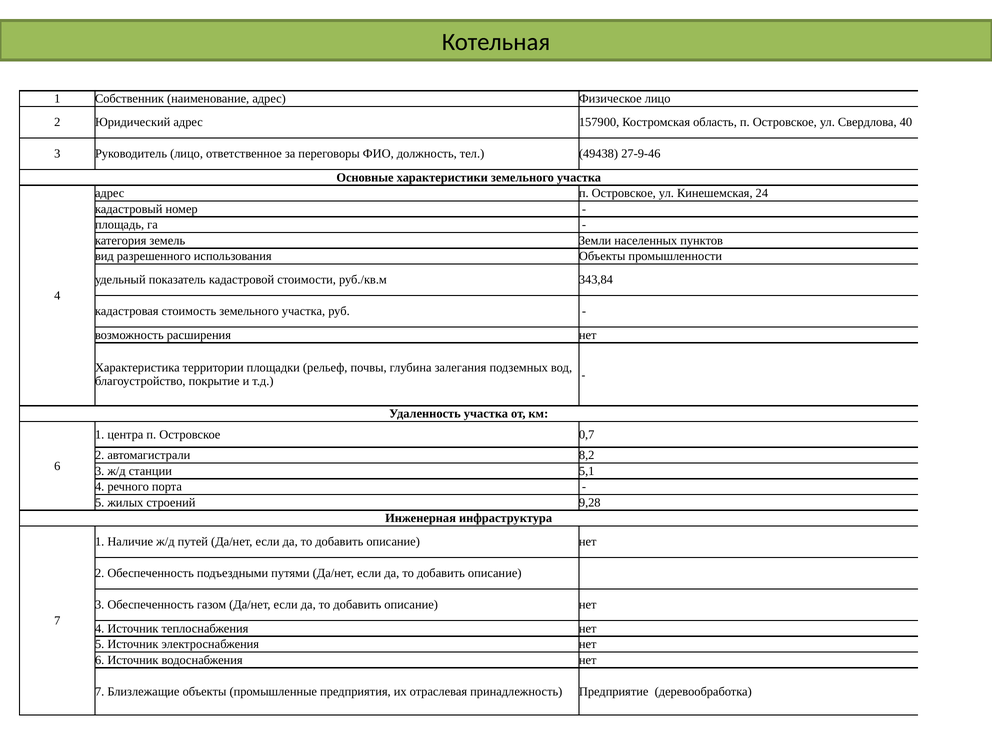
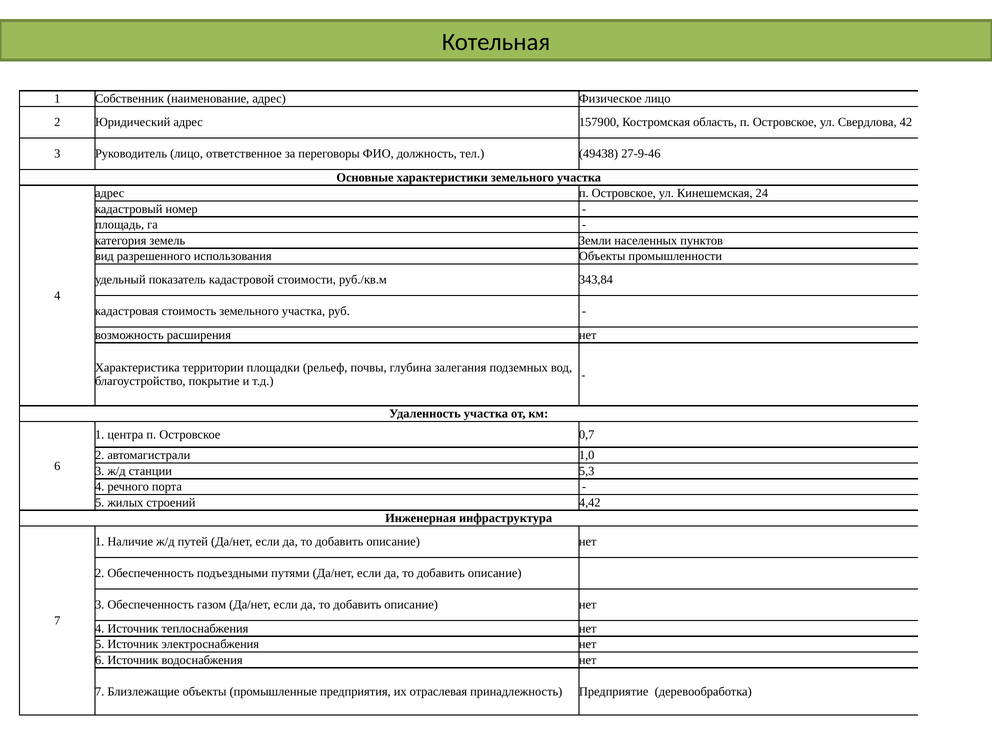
40: 40 -> 42
8,2: 8,2 -> 1,0
5,1: 5,1 -> 5,3
9,28: 9,28 -> 4,42
